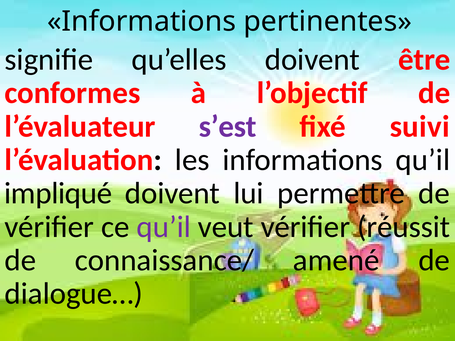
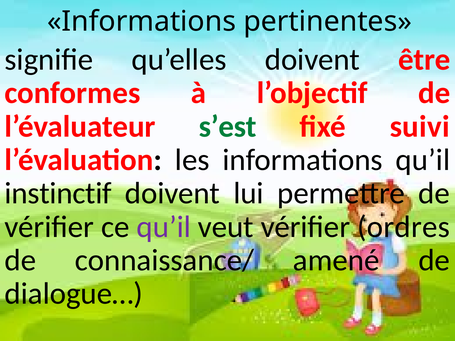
s’est colour: purple -> green
impliqué: impliqué -> instinctif
réussit: réussit -> ordres
